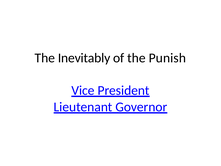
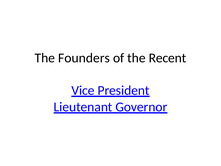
Inevitably: Inevitably -> Founders
Punish: Punish -> Recent
